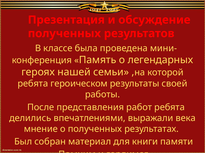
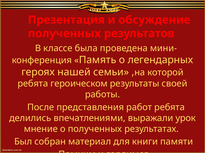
века: века -> урок
